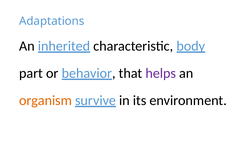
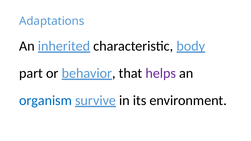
organism colour: orange -> blue
